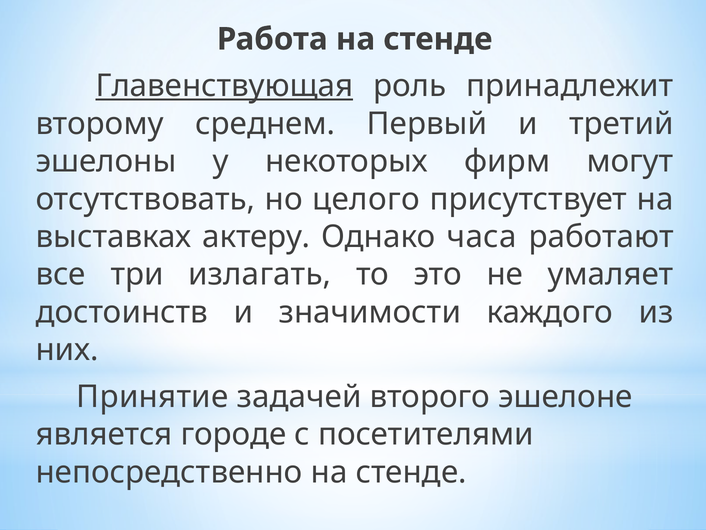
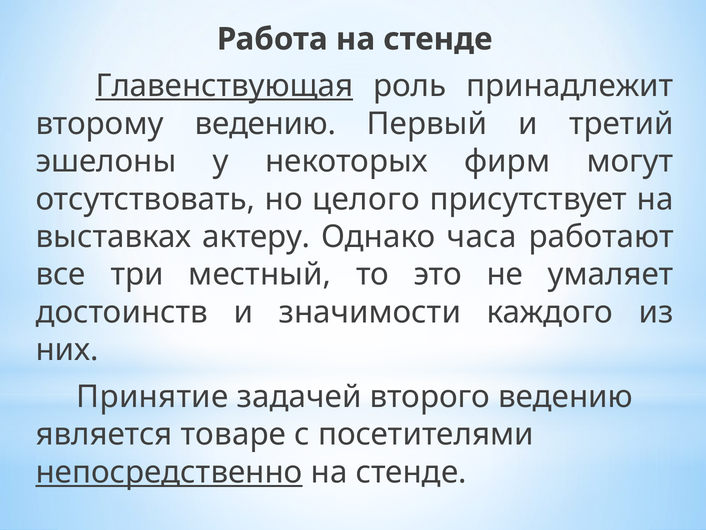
второму среднем: среднем -> ведению
излагать: излагать -> местный
второго эшелоне: эшелоне -> ведению
городе: городе -> товаре
непосредственно underline: none -> present
